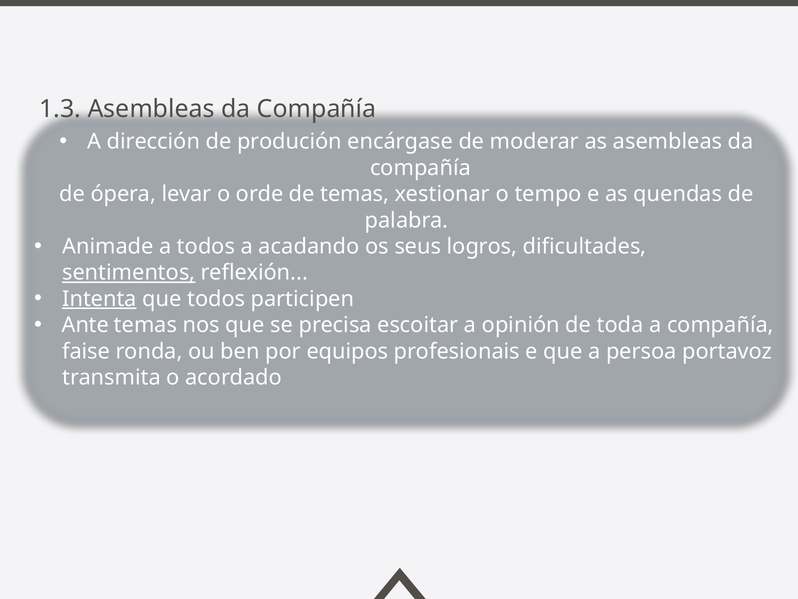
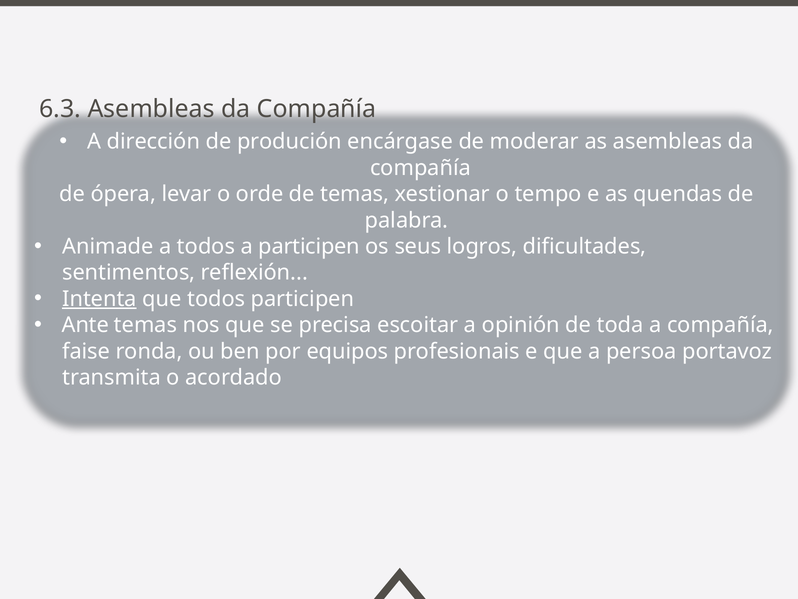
1.3: 1.3 -> 6.3
a acadando: acadando -> participen
sentimentos underline: present -> none
